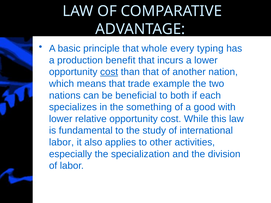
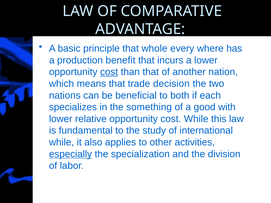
typing: typing -> where
example: example -> decision
labor at (61, 142): labor -> while
especially underline: none -> present
